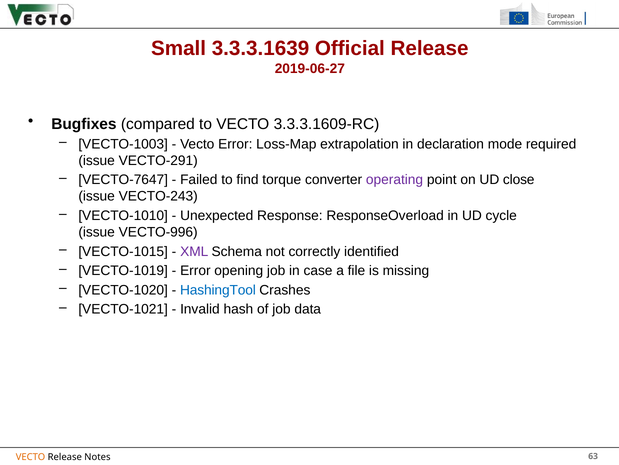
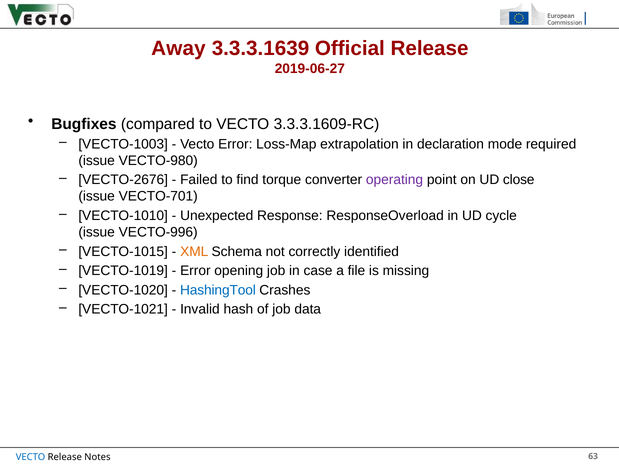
Small: Small -> Away
VECTO-291: VECTO-291 -> VECTO-980
VECTO-7647: VECTO-7647 -> VECTO-2676
VECTO-243: VECTO-243 -> VECTO-701
XML colour: purple -> orange
VECTO at (31, 456) colour: orange -> blue
